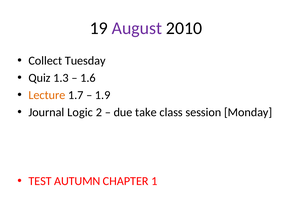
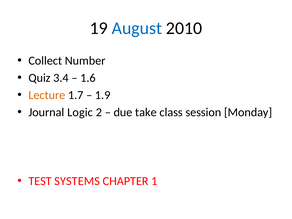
August colour: purple -> blue
Tuesday: Tuesday -> Number
1.3: 1.3 -> 3.4
AUTUMN: AUTUMN -> SYSTEMS
